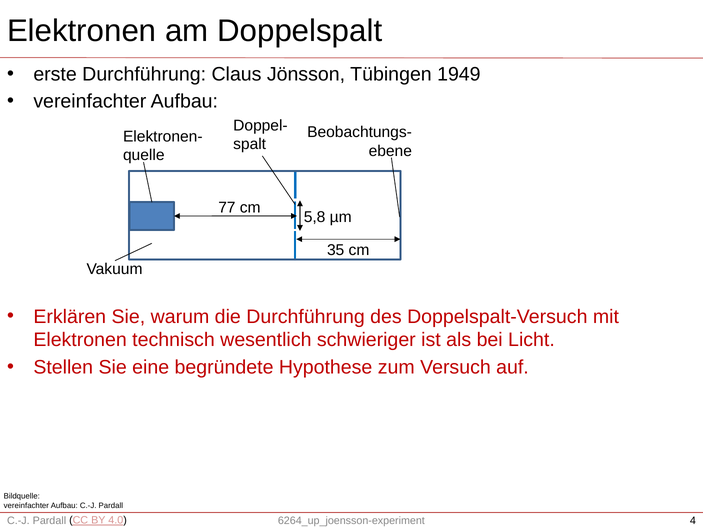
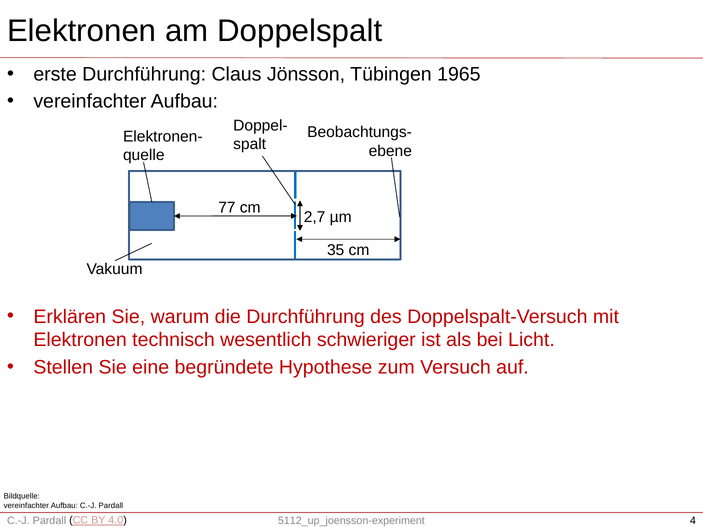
1949: 1949 -> 1965
5,8: 5,8 -> 2,7
6264_up_joensson-experiment: 6264_up_joensson-experiment -> 5112_up_joensson-experiment
